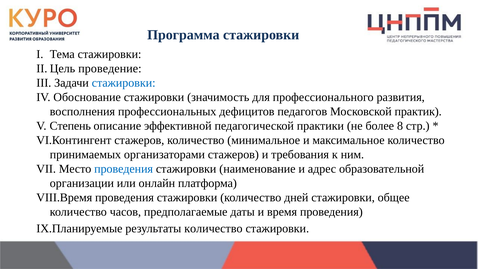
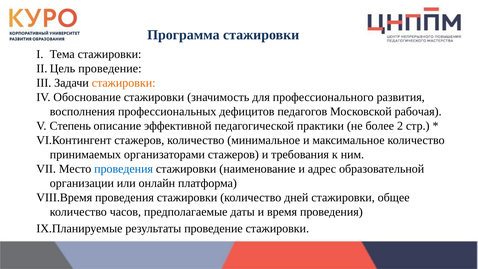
стажировки at (124, 83) colour: blue -> orange
практик: практик -> рабочая
8: 8 -> 2
результаты количество: количество -> проведение
